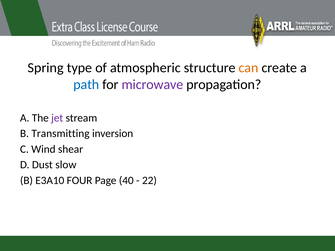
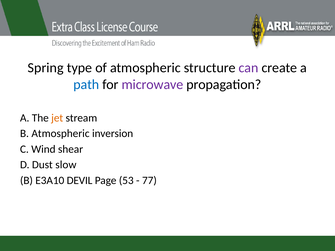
can colour: orange -> purple
jet colour: purple -> orange
B Transmitting: Transmitting -> Atmospheric
FOUR: FOUR -> DEVIL
40: 40 -> 53
22: 22 -> 77
